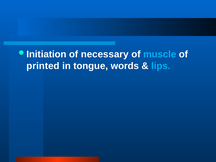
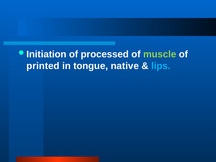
necessary: necessary -> processed
muscle colour: light blue -> light green
words: words -> native
